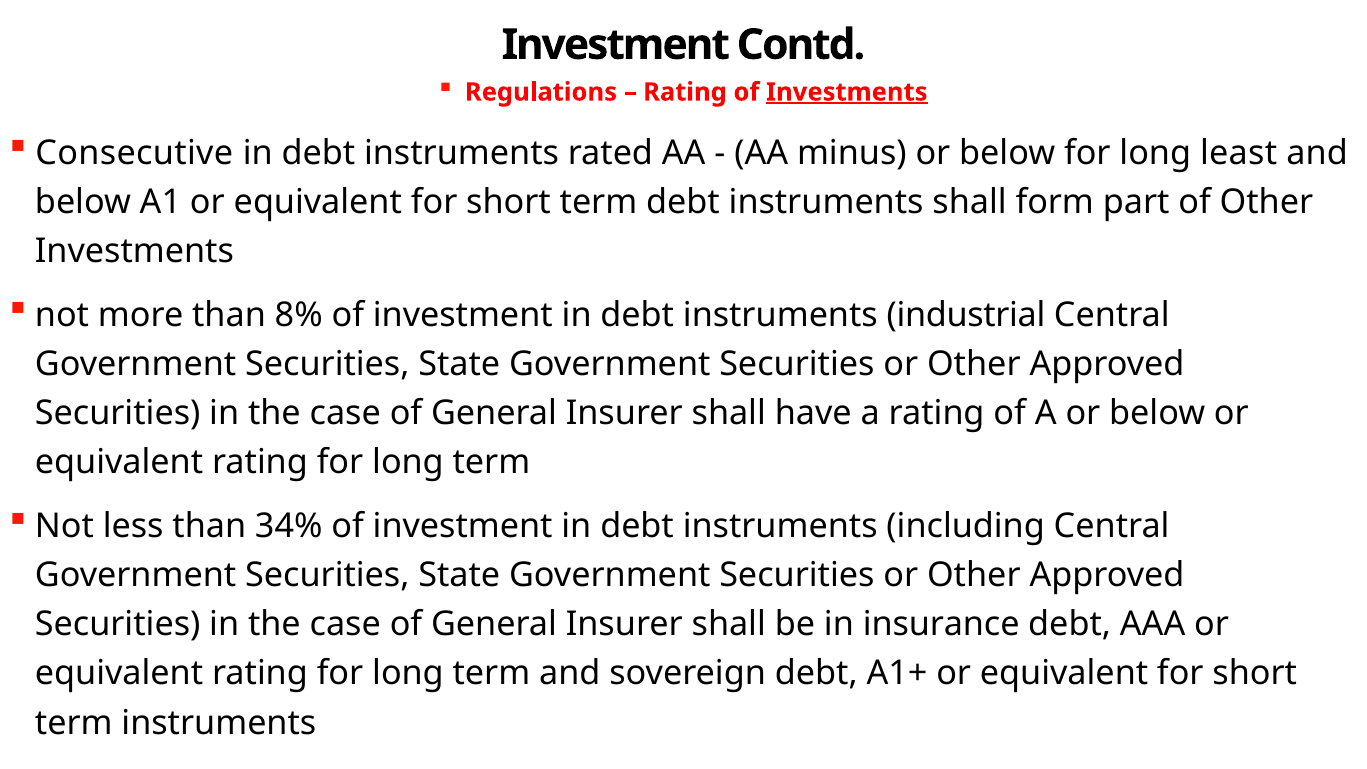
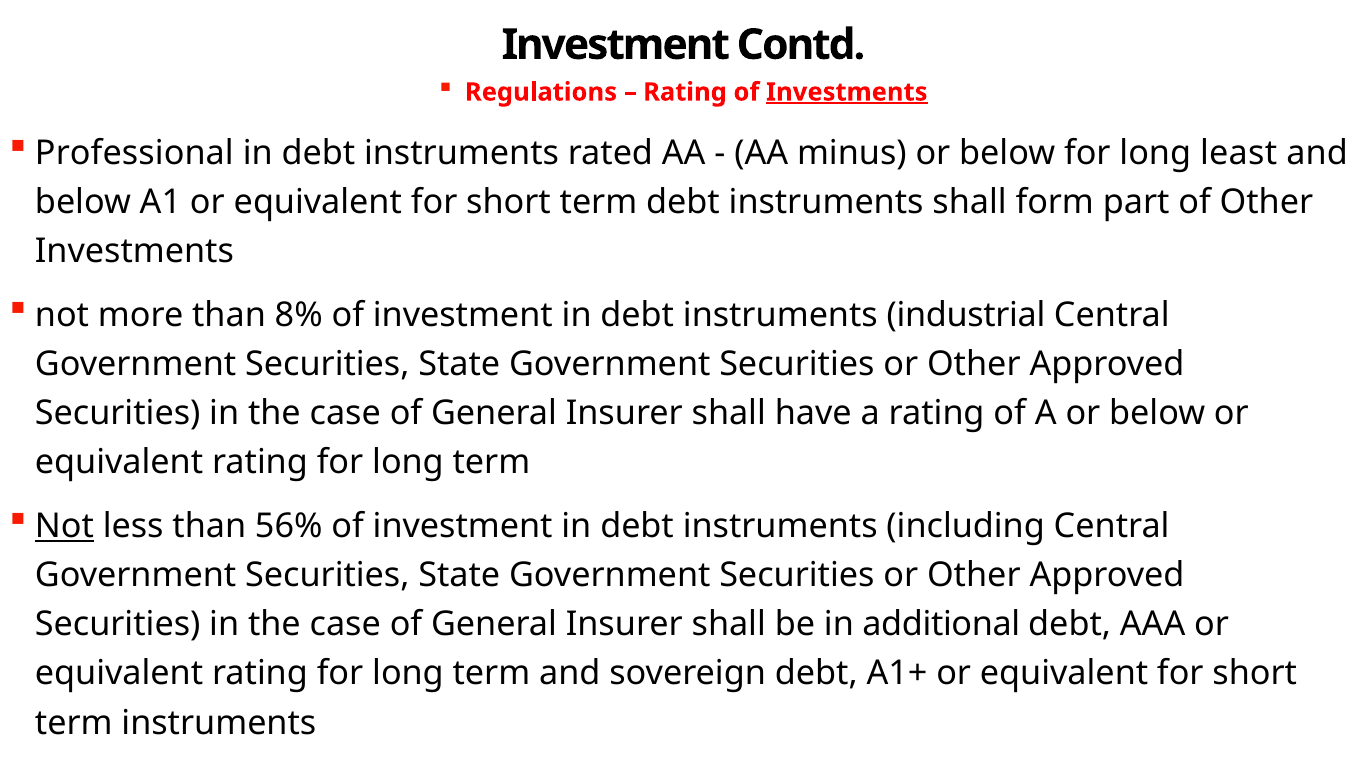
Consecutive: Consecutive -> Professional
Not at (64, 526) underline: none -> present
34%: 34% -> 56%
insurance: insurance -> additional
